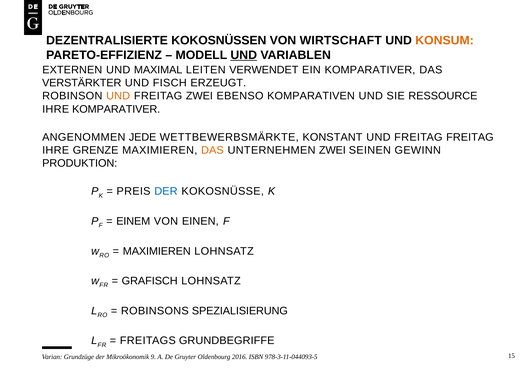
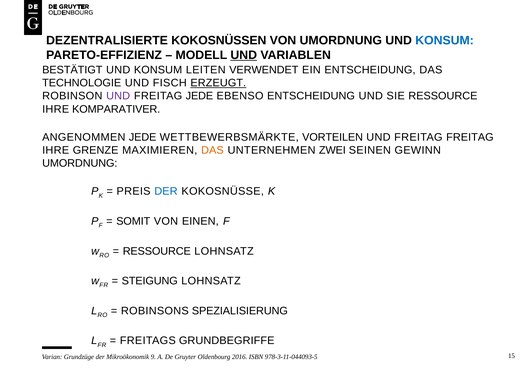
VON WIRTSCHAFT: WIRTSCHAFT -> UMORDNUNG
KONSUM at (445, 40) colour: orange -> blue
EXTERNEN: EXTERNEN -> BESTÄTIGT
MAXIMAL at (158, 70): MAXIMAL -> KONSUM
EIN KOMPARATIVER: KOMPARATIVER -> ENTSCHEIDUNG
VERSTÄRKTER: VERSTÄRKTER -> TECHNOLOGIE
ERZEUGT underline: none -> present
UND at (118, 96) colour: orange -> purple
FREITAG ZWEI: ZWEI -> JEDE
EBENSO KOMPARATIVEN: KOMPARATIVEN -> ENTSCHEIDUNG
KONSTANT: KONSTANT -> VORTEILEN
PRODUKTION at (80, 163): PRODUKTION -> UMORDNUNG
EINEM: EINEM -> SOMIT
MAXIMIEREN at (157, 251): MAXIMIEREN -> RESSOURCE
GRAFISCH: GRAFISCH -> STEIGUNG
